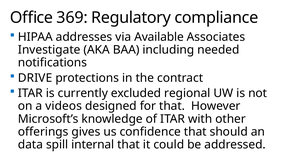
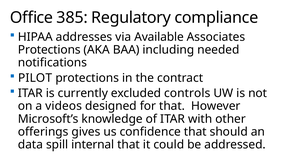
369: 369 -> 385
Investigate at (49, 50): Investigate -> Protections
DRIVE: DRIVE -> PILOT
regional: regional -> controls
